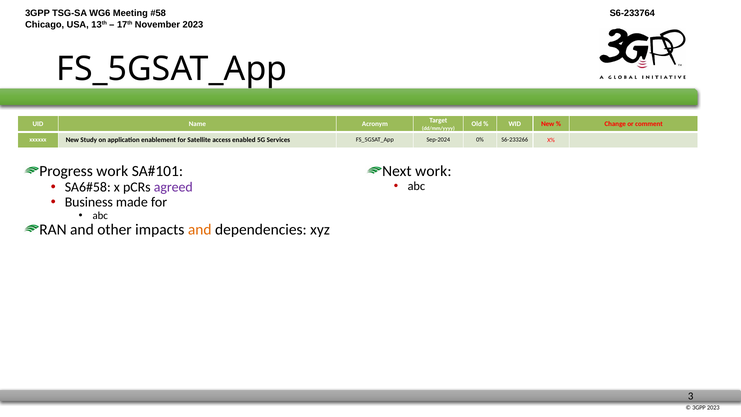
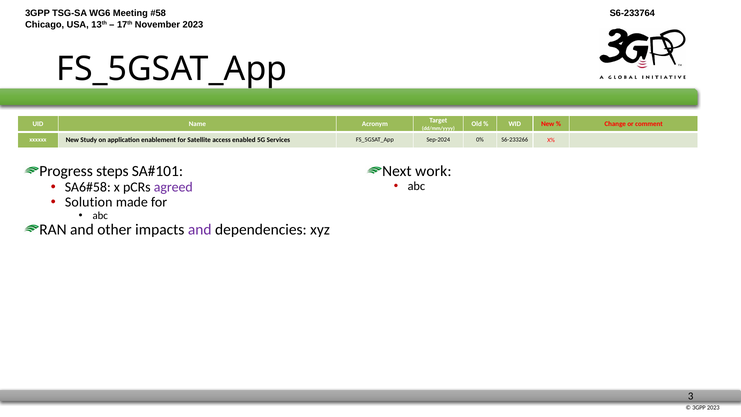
Progress work: work -> steps
Business: Business -> Solution
and at (200, 230) colour: orange -> purple
